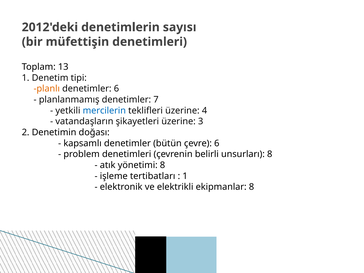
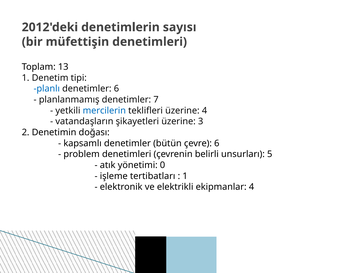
planlı colour: orange -> blue
unsurları 8: 8 -> 5
yönetimi 8: 8 -> 0
ekipmanlar 8: 8 -> 4
